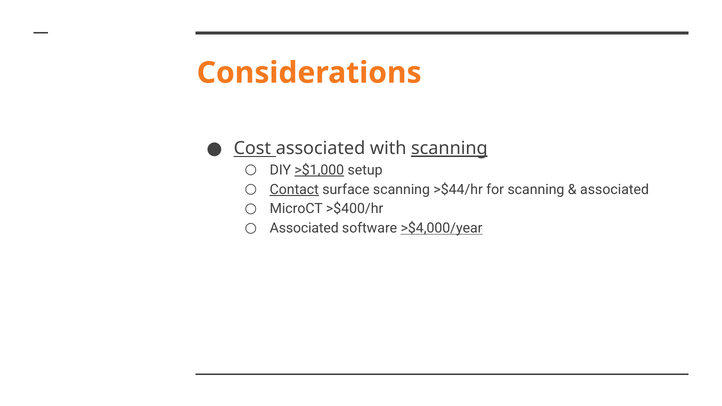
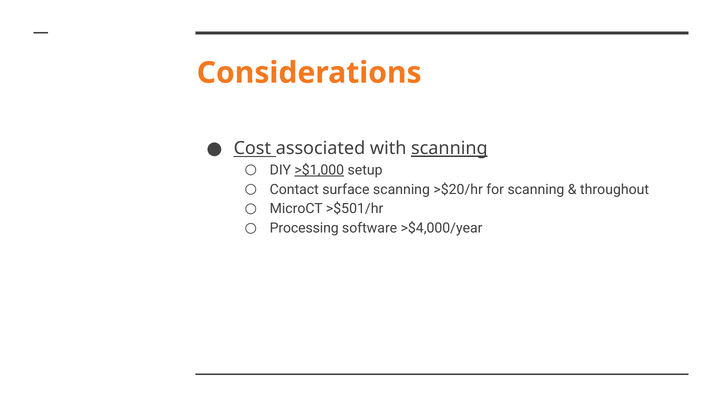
Contact underline: present -> none
>$44/hr: >$44/hr -> >$20/hr
associated at (615, 190): associated -> throughout
>$400/hr: >$400/hr -> >$501/hr
Associated at (304, 228): Associated -> Processing
>$4,000/year underline: present -> none
